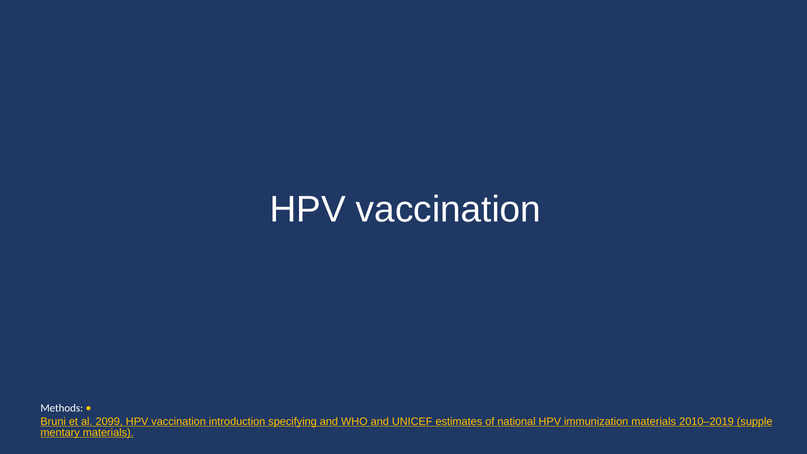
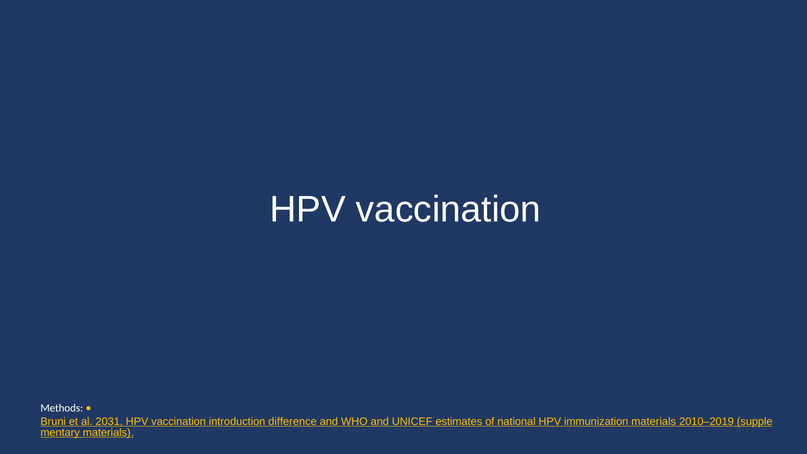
2099: 2099 -> 2031
specifying: specifying -> difference
